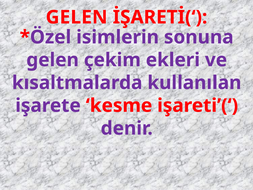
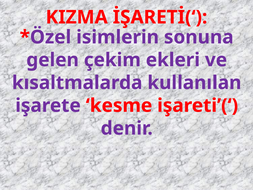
GELEN at (77, 17): GELEN -> KIZMA
